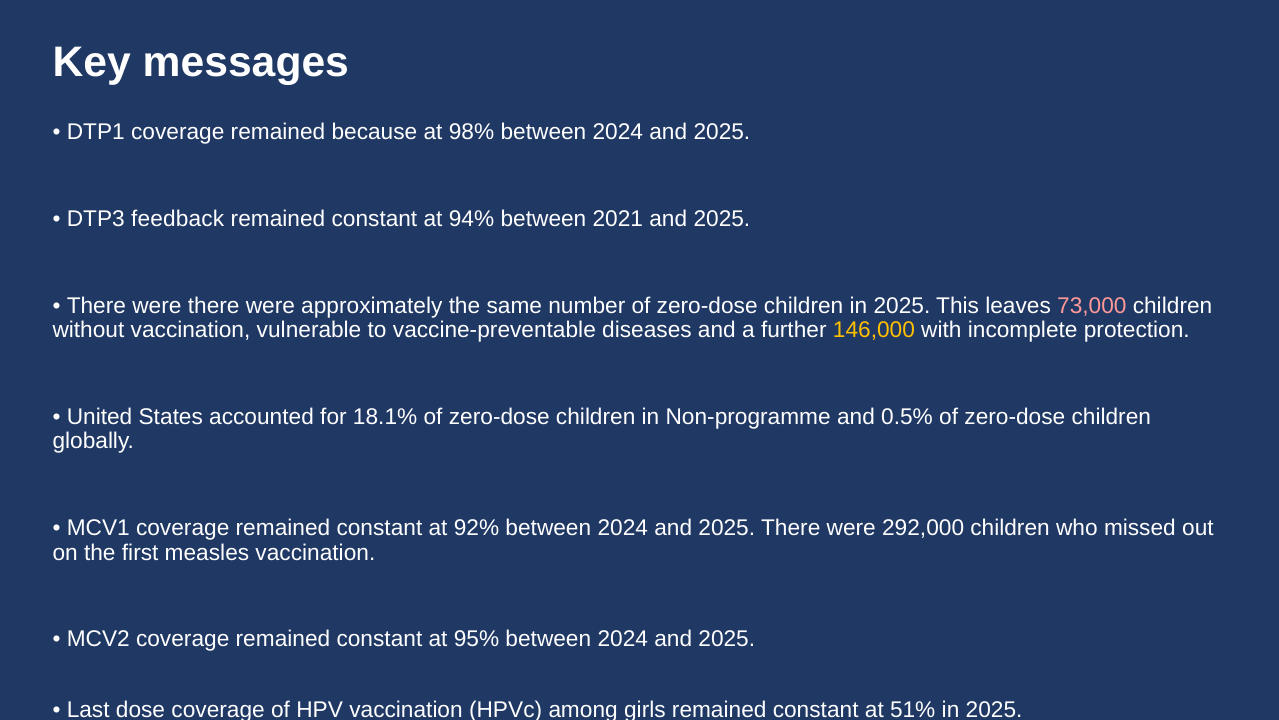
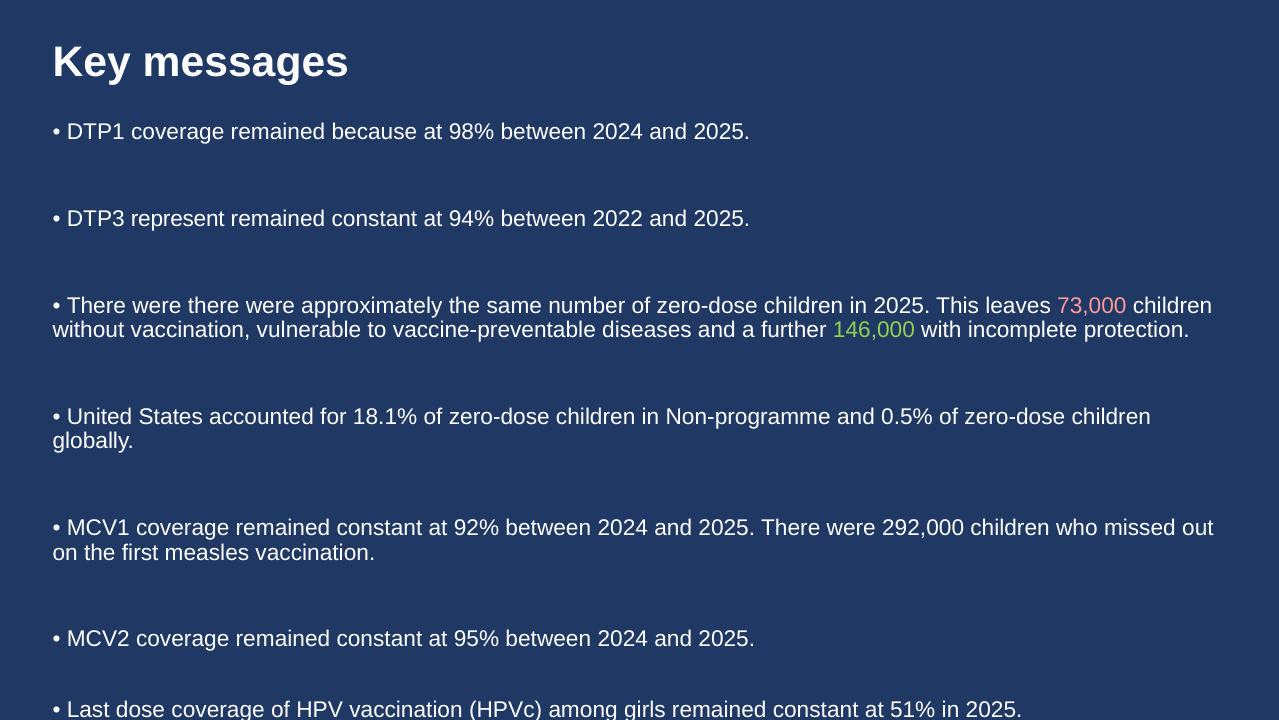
feedback: feedback -> represent
2021: 2021 -> 2022
146,000 colour: yellow -> light green
